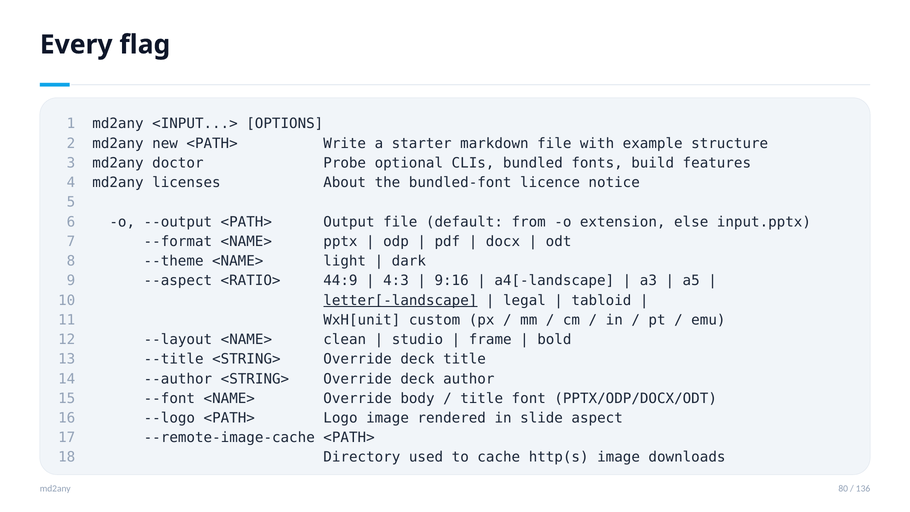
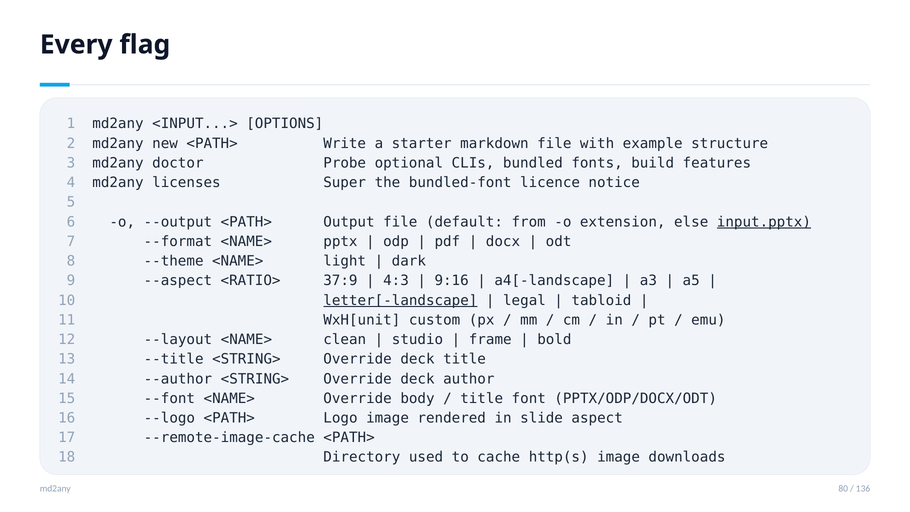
About: About -> Super
input.pptx underline: none -> present
44:9: 44:9 -> 37:9
